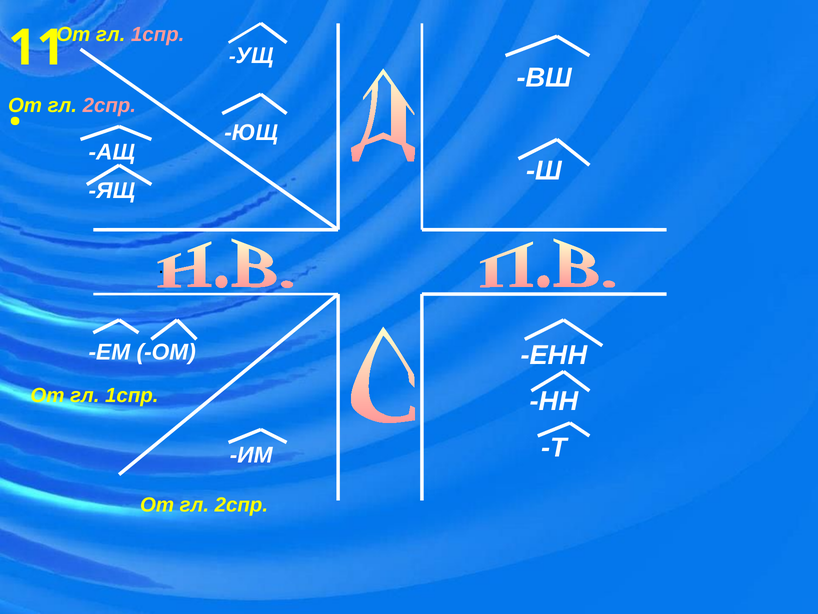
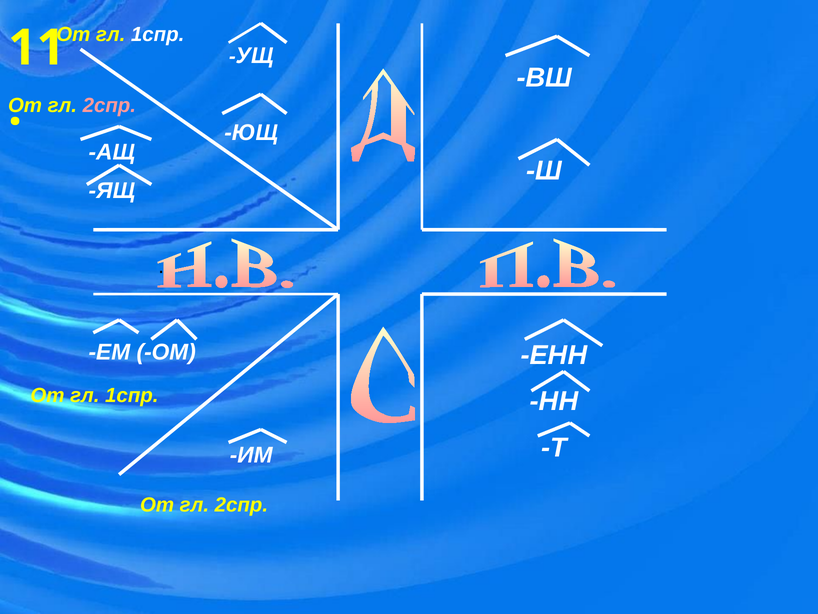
1спр at (158, 35) colour: pink -> white
